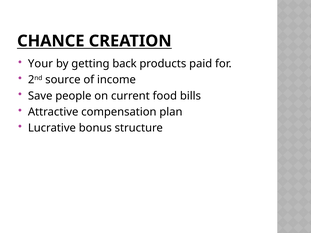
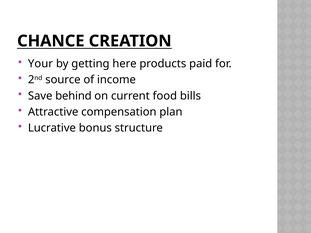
back: back -> here
people: people -> behind
